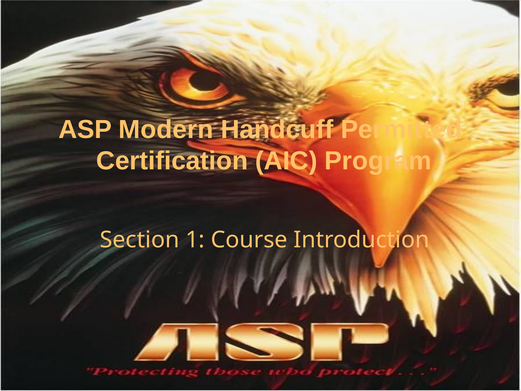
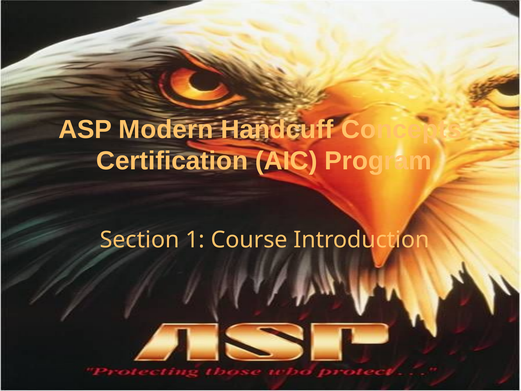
Permitted: Permitted -> Concepts
